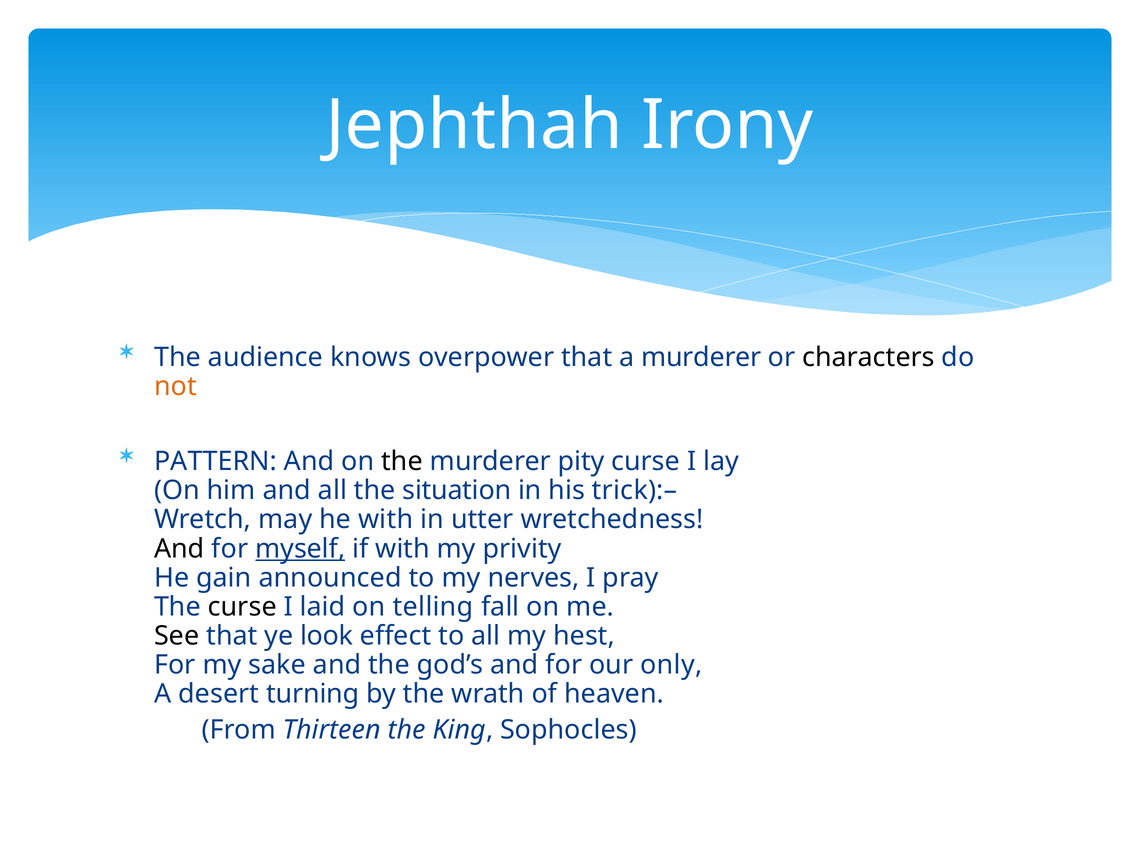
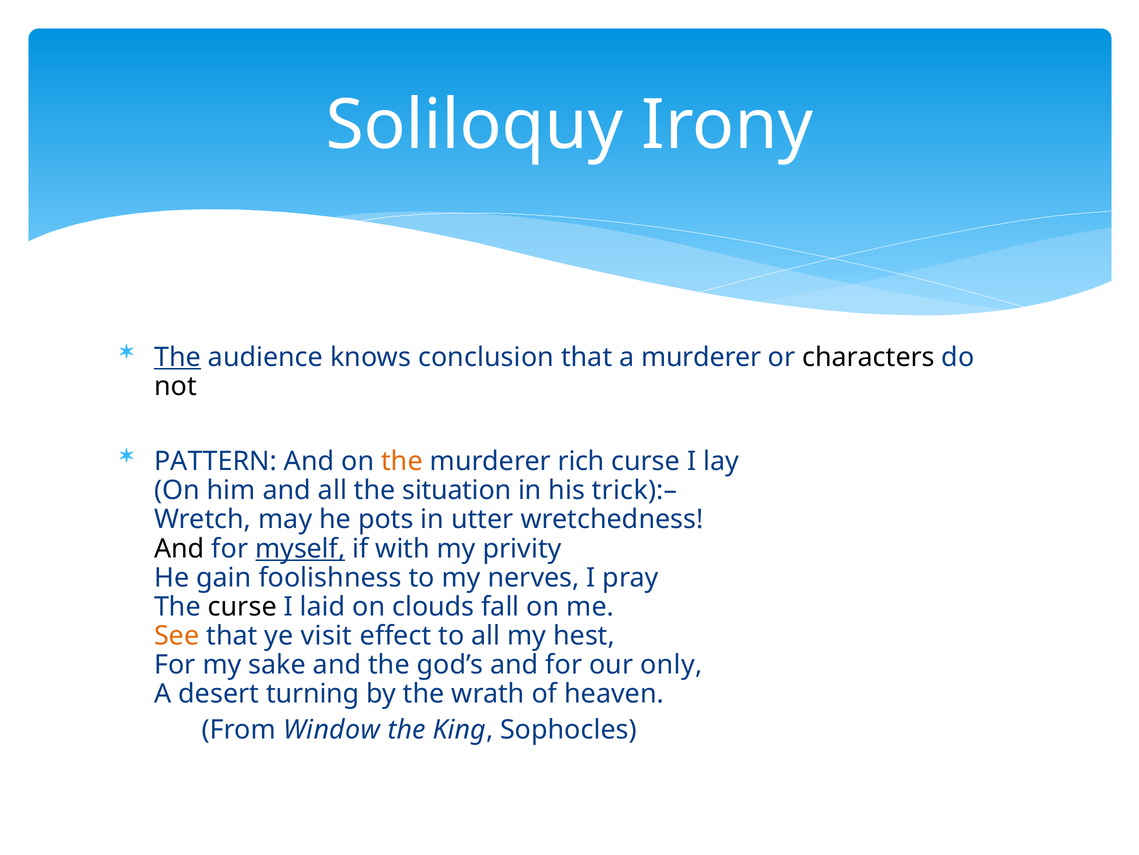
Jephthah: Jephthah -> Soliloquy
The at (178, 357) underline: none -> present
overpower: overpower -> conclusion
not colour: orange -> black
the at (402, 461) colour: black -> orange
pity: pity -> rich
he with: with -> pots
announced: announced -> foolishness
telling: telling -> clouds
See colour: black -> orange
look: look -> visit
Thirteen: Thirteen -> Window
